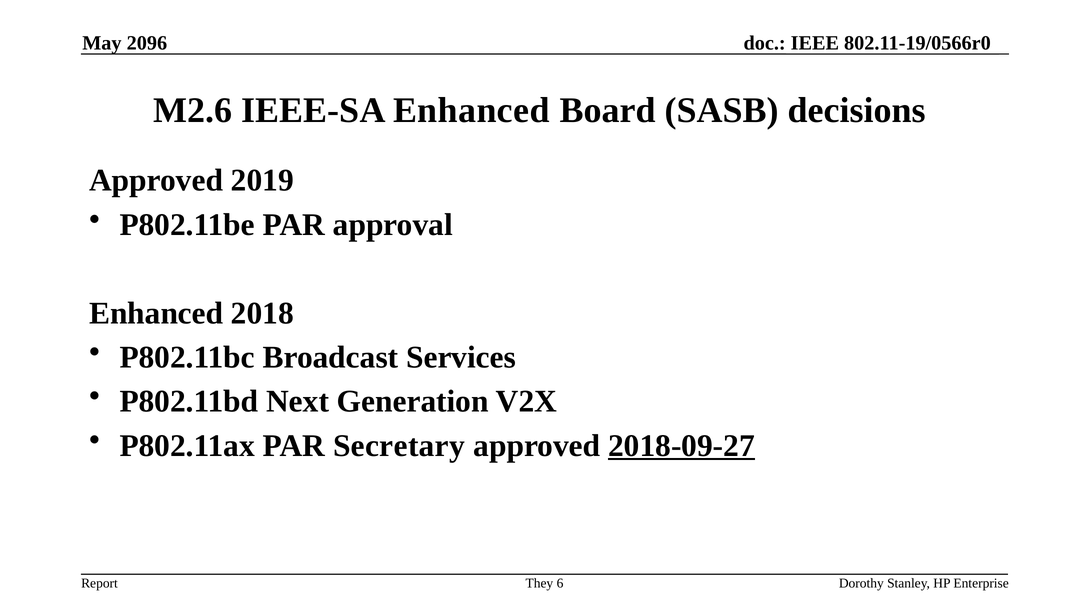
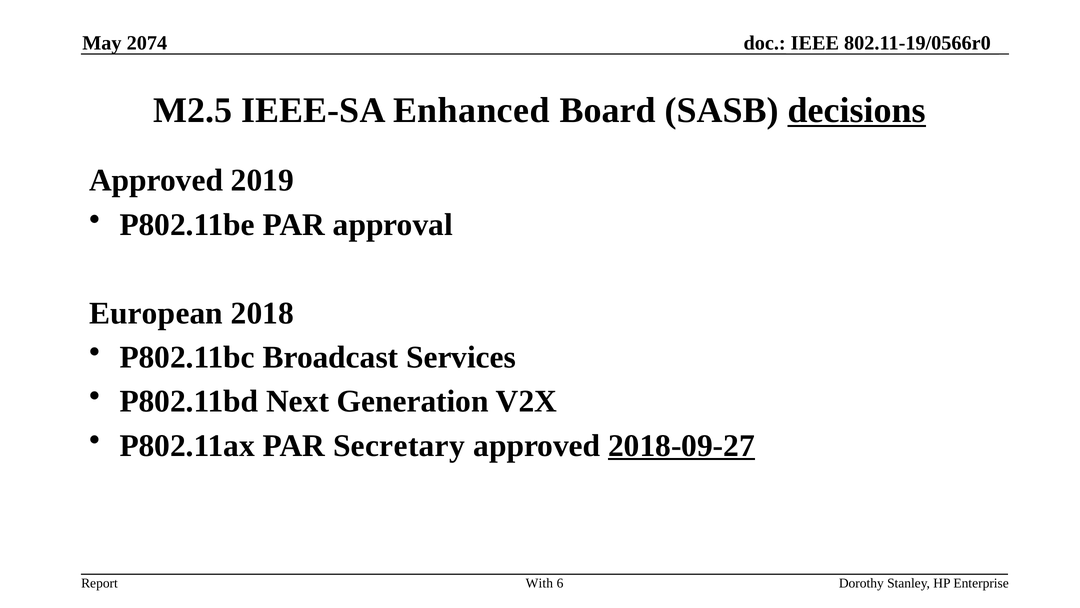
2096: 2096 -> 2074
M2.6: M2.6 -> M2.5
decisions underline: none -> present
Enhanced at (156, 313): Enhanced -> European
They: They -> With
